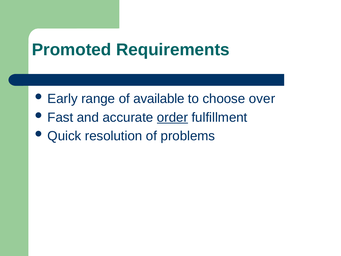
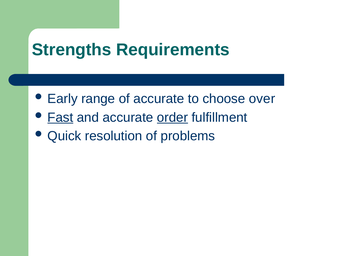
Promoted: Promoted -> Strengths
of available: available -> accurate
Fast underline: none -> present
